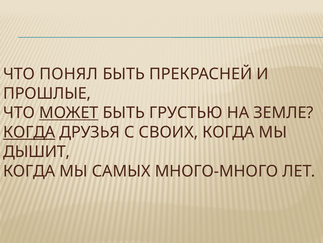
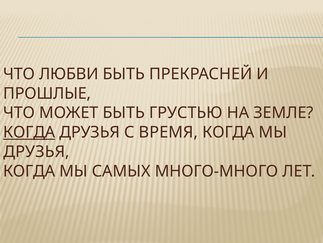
ПОНЯЛ: ПОНЯЛ -> ЛЮБВИ
МОЖЕТ underline: present -> none
СВОИХ: СВОИХ -> ВРЕМЯ
ДЫШИТ at (37, 151): ДЫШИТ -> ДРУЗЬЯ
